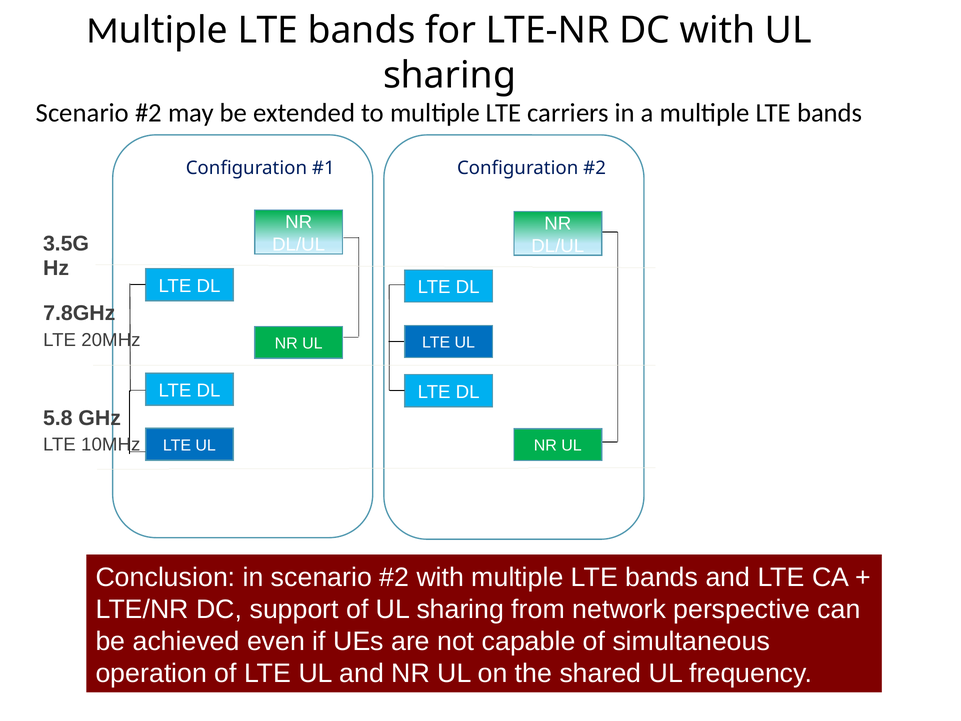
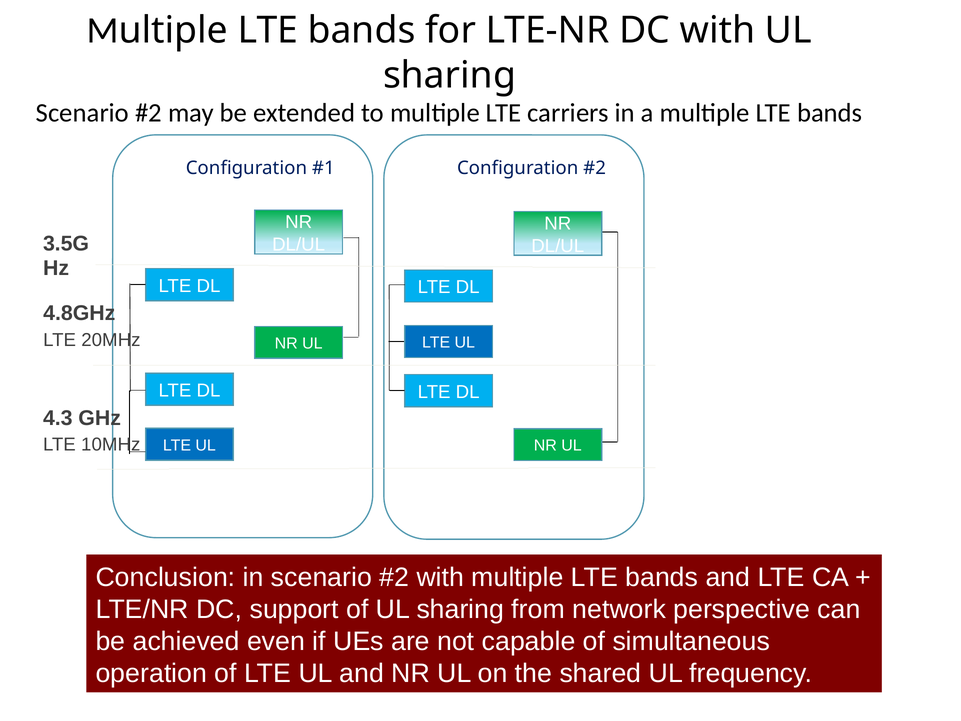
7.8GHz: 7.8GHz -> 4.8GHz
5.8: 5.8 -> 4.3
